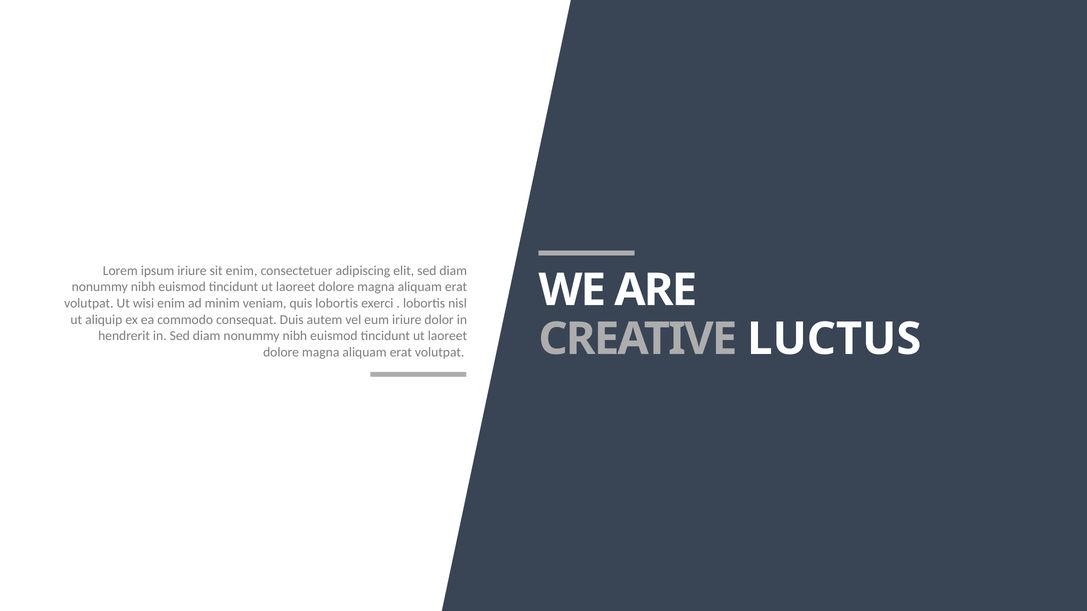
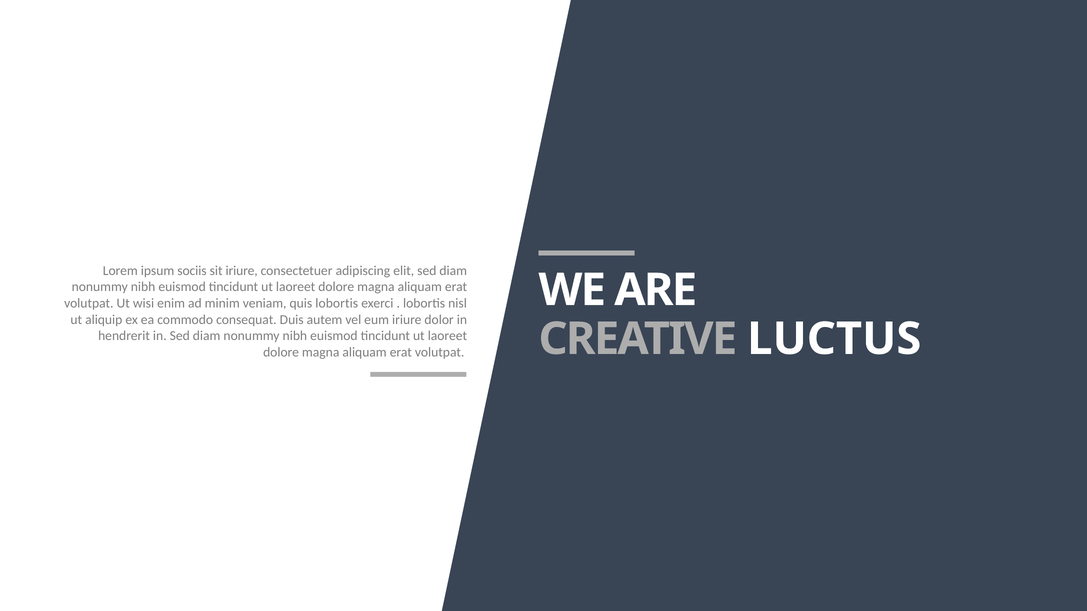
ipsum iriure: iriure -> sociis
sit enim: enim -> iriure
